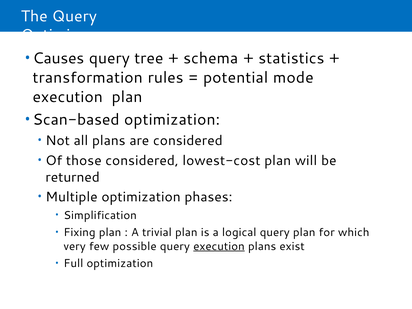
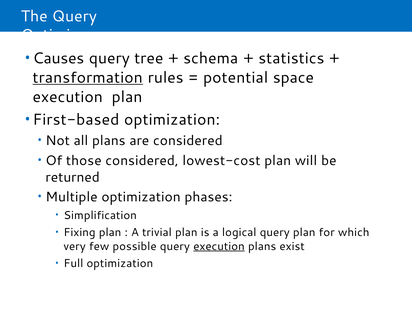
transformation underline: none -> present
mode: mode -> space
Scan-based: Scan-based -> First-based
